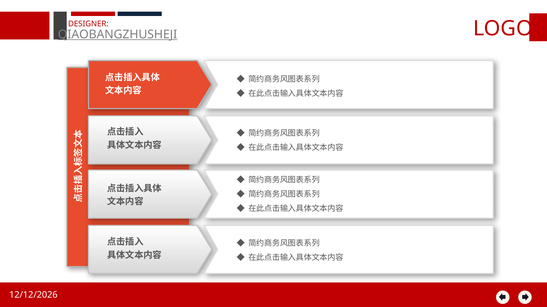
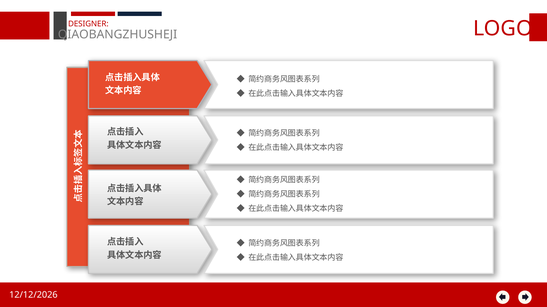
QIAOBANGZHUSHEJI underline: present -> none
